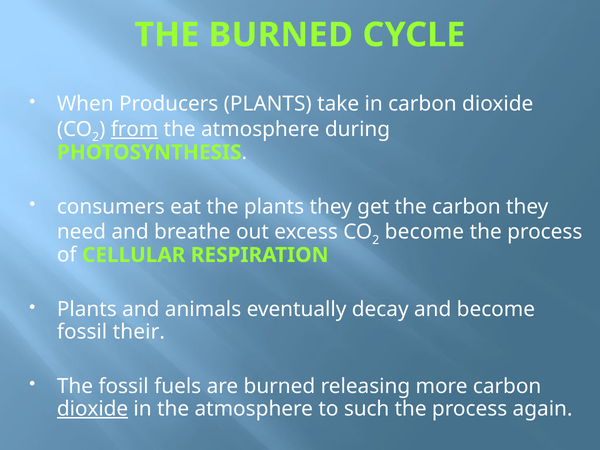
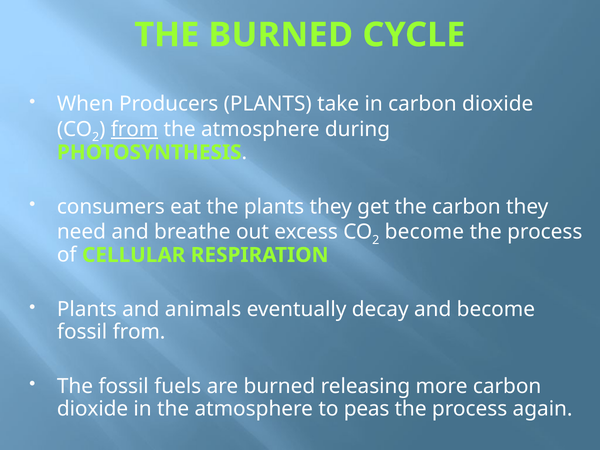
fossil their: their -> from
dioxide at (93, 409) underline: present -> none
such: such -> peas
